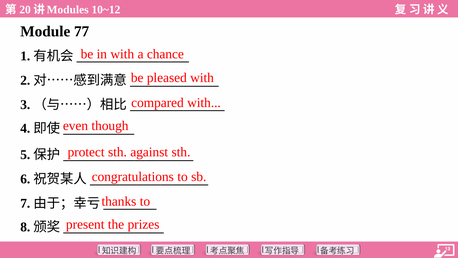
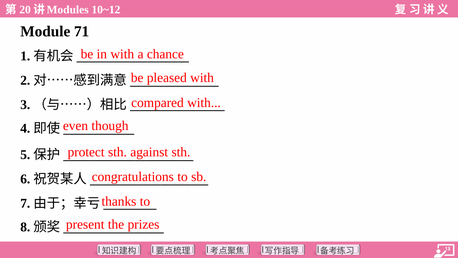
77: 77 -> 71
